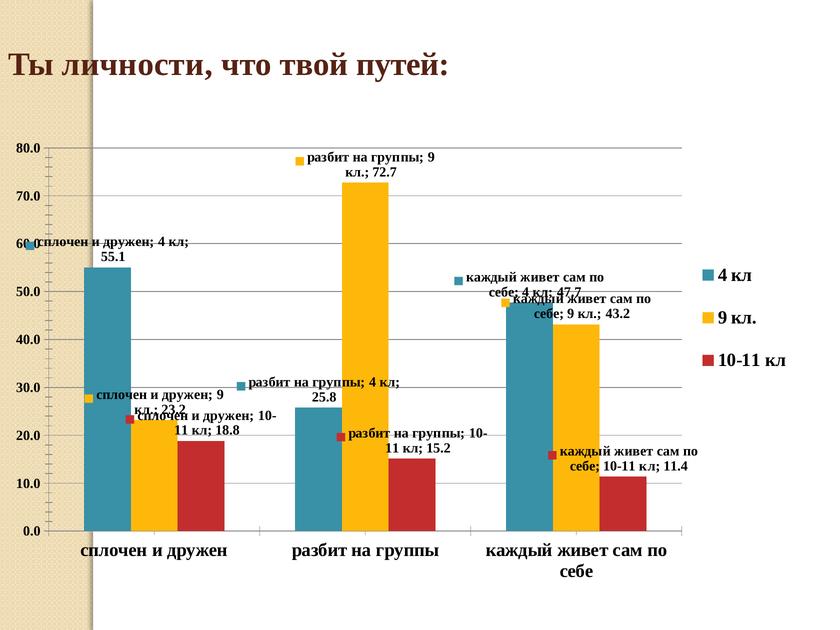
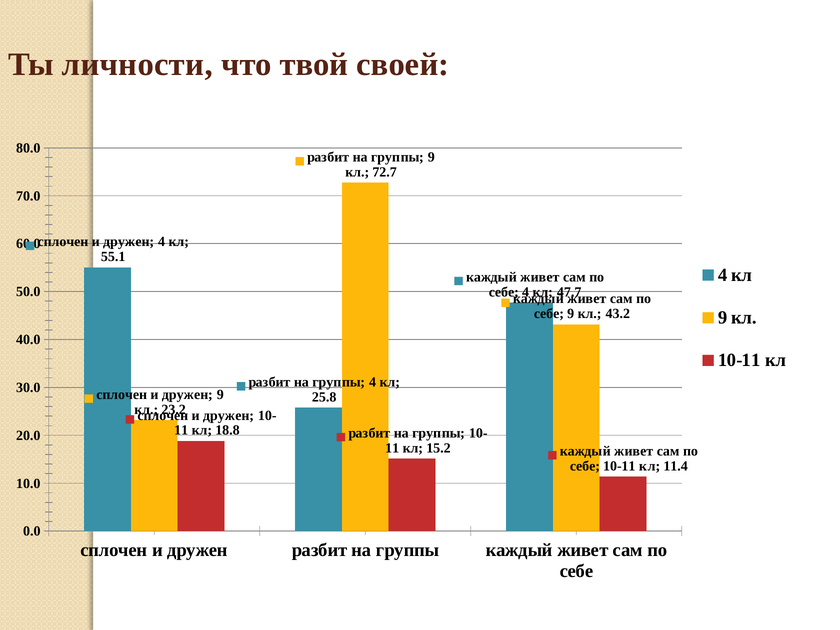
путей: путей -> своей
